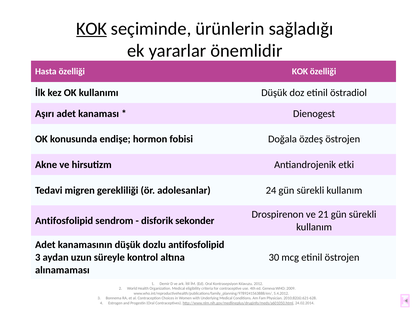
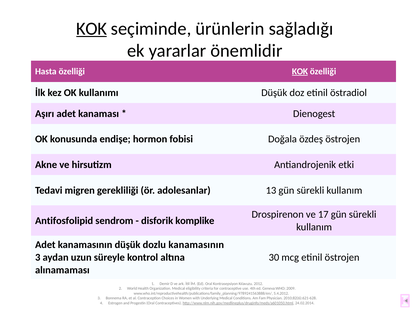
KOK at (300, 71) underline: none -> present
24: 24 -> 13
21: 21 -> 17
sekonder: sekonder -> komplike
dozlu antifosfolipid: antifosfolipid -> kanamasının
